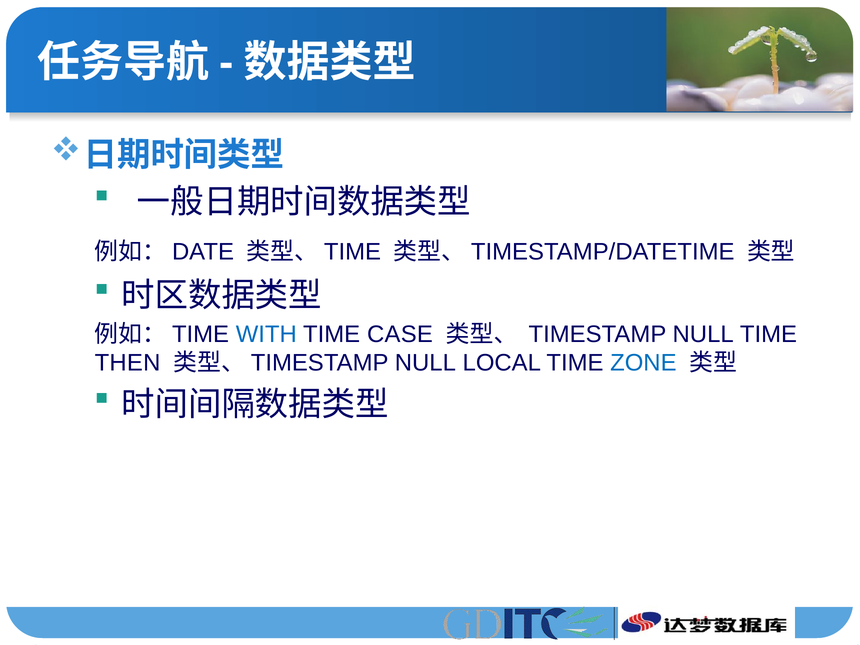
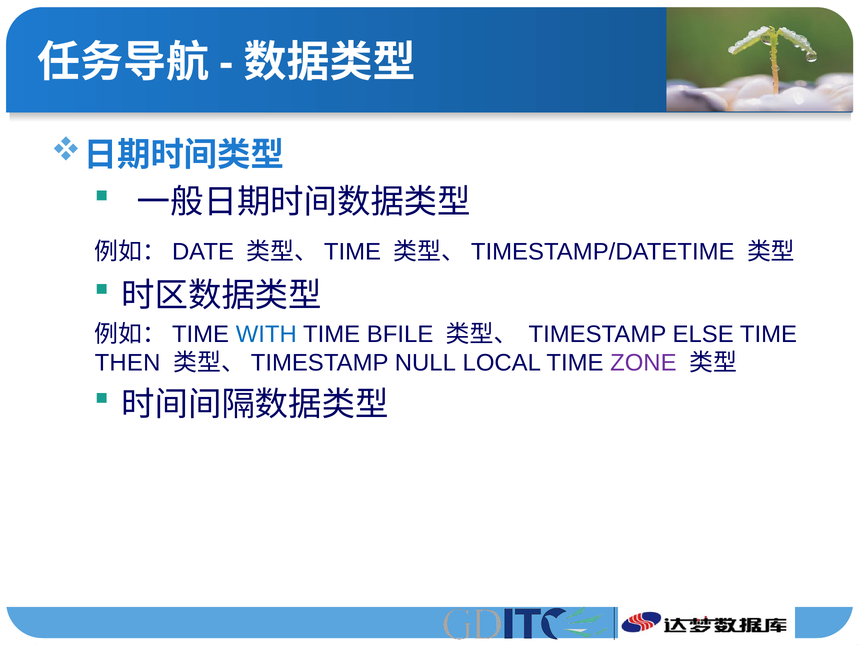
CASE: CASE -> BFILE
TIMESTAMP NULL: NULL -> ELSE
ZONE colour: blue -> purple
